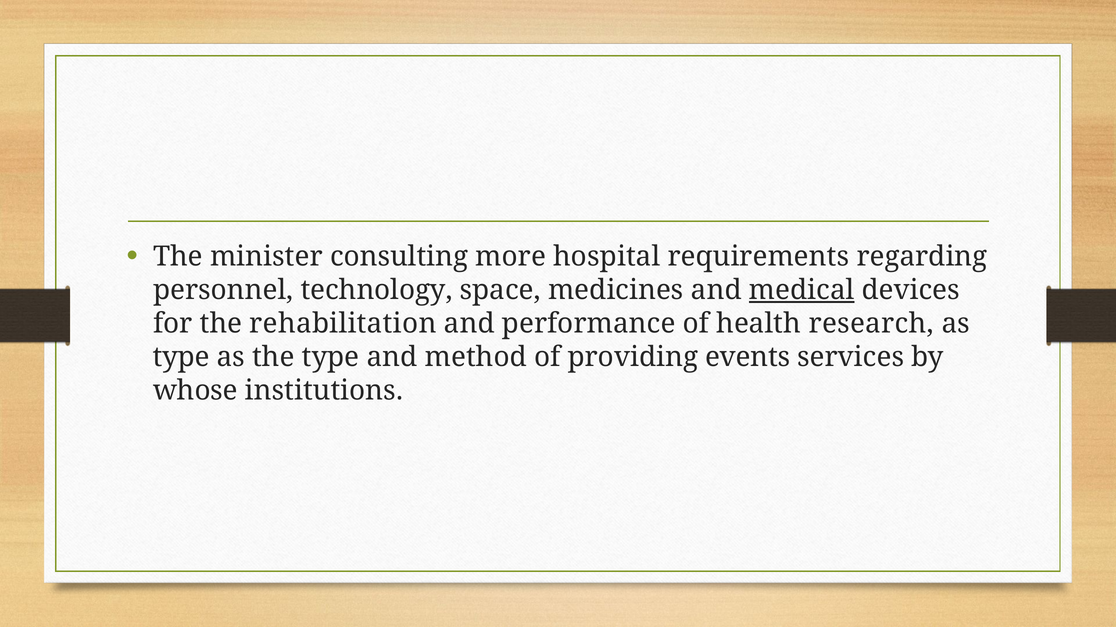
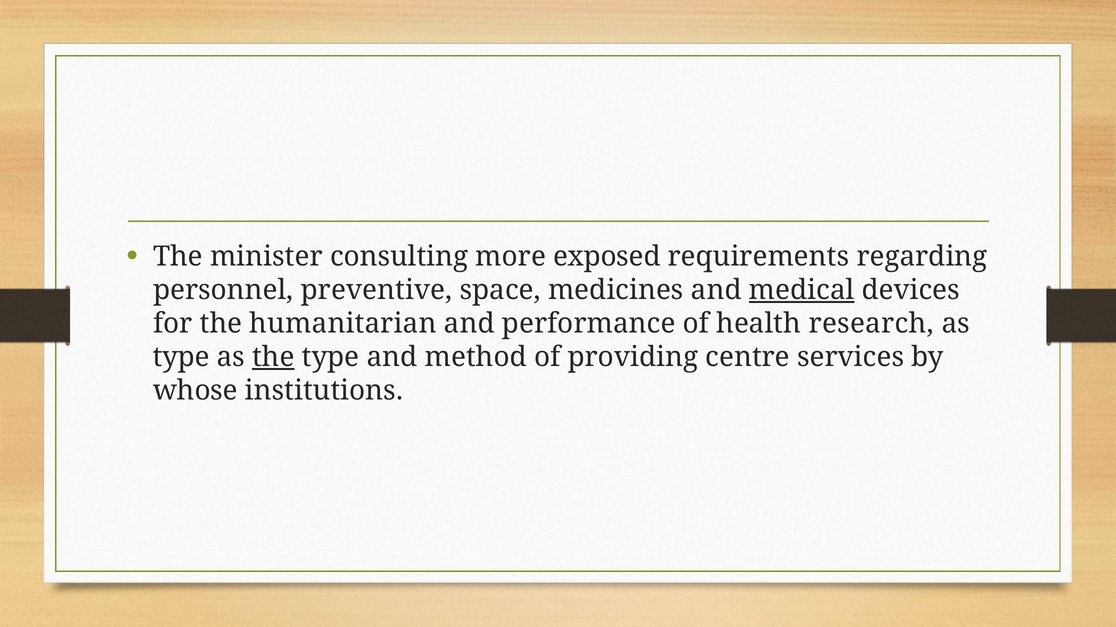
hospital: hospital -> exposed
technology: technology -> preventive
rehabilitation: rehabilitation -> humanitarian
the at (273, 357) underline: none -> present
events: events -> centre
